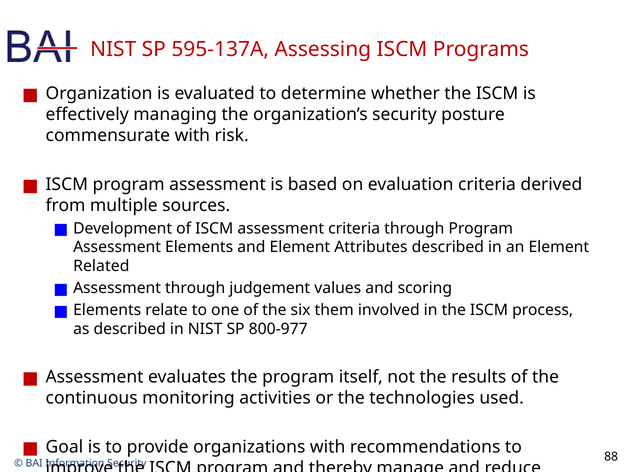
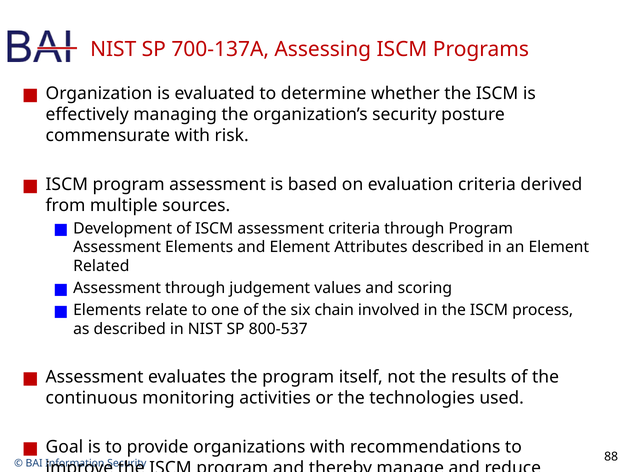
595-137A: 595-137A -> 700-137A
them: them -> chain
800-977: 800-977 -> 800-537
